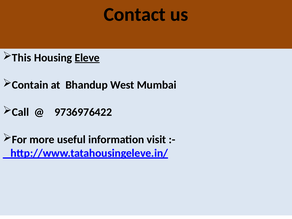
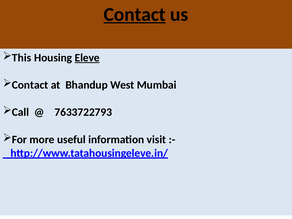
Contact at (135, 14) underline: none -> present
Contain at (30, 85): Contain -> Contact
9736976422: 9736976422 -> 7633722793
